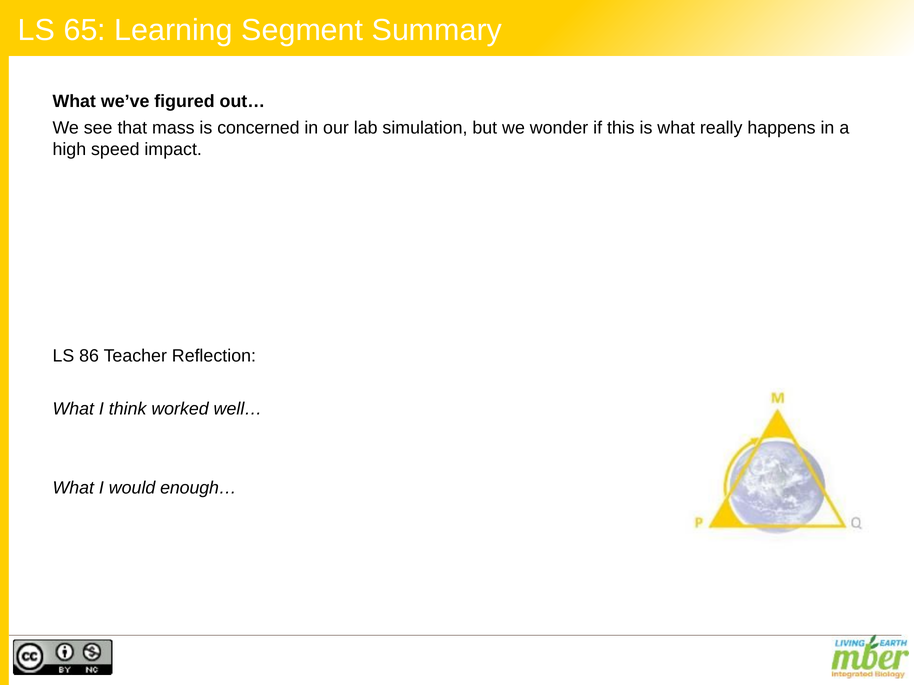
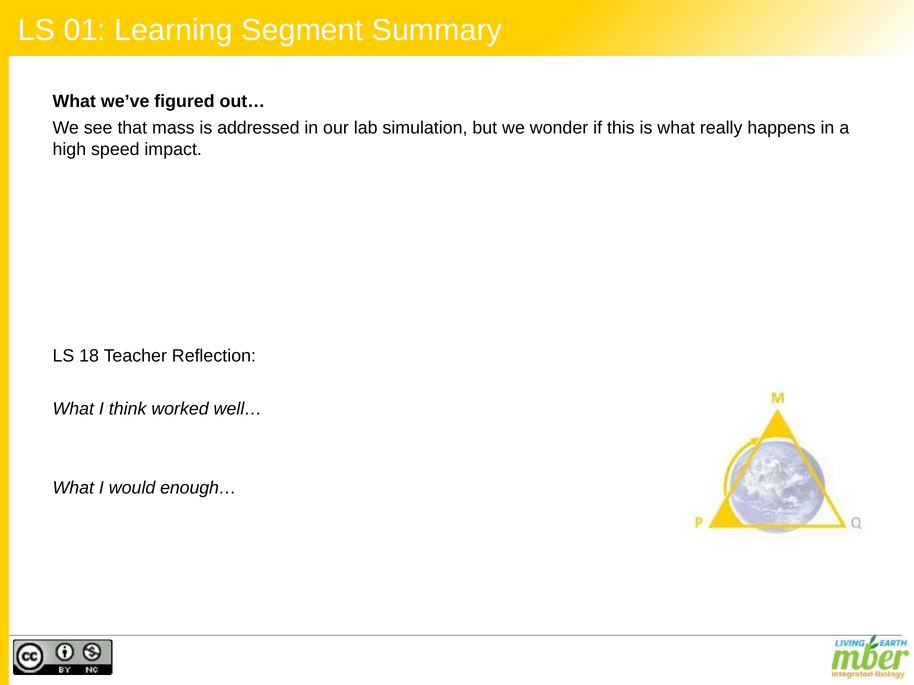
65: 65 -> 01
concerned: concerned -> addressed
86: 86 -> 18
